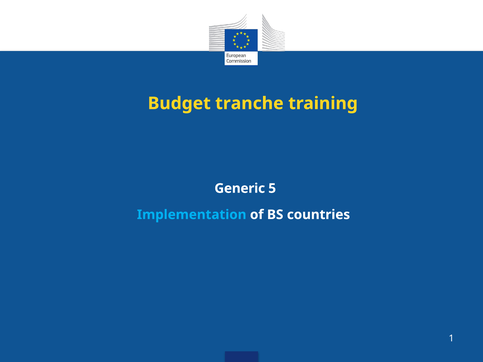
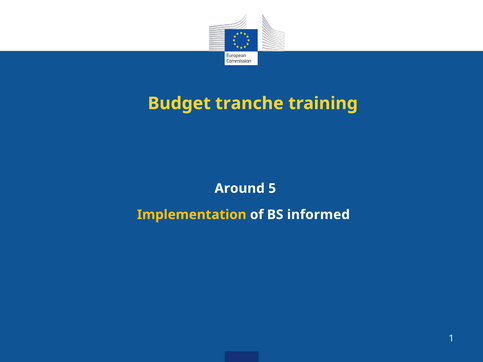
Generic: Generic -> Around
Implementation colour: light blue -> yellow
countries: countries -> informed
